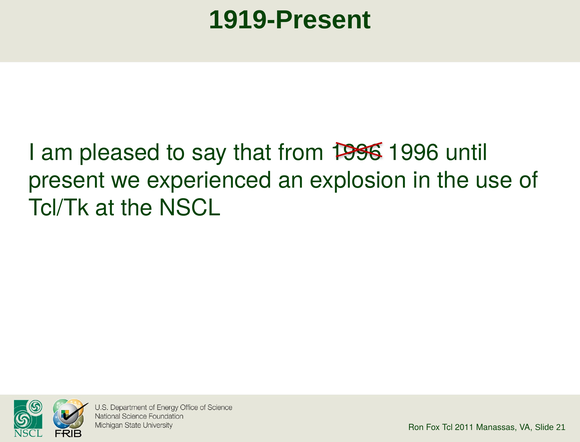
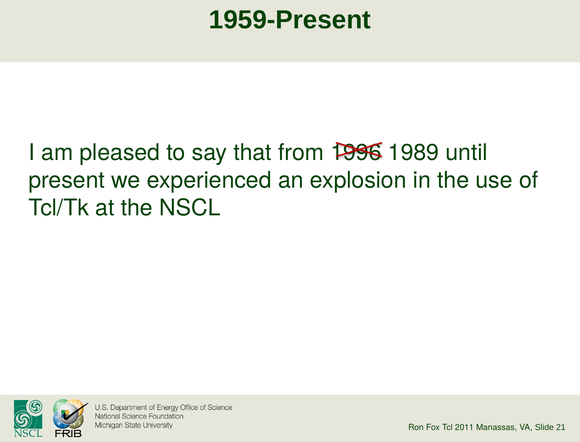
1919-Present: 1919-Present -> 1959-Present
1996 at (414, 153): 1996 -> 1989
